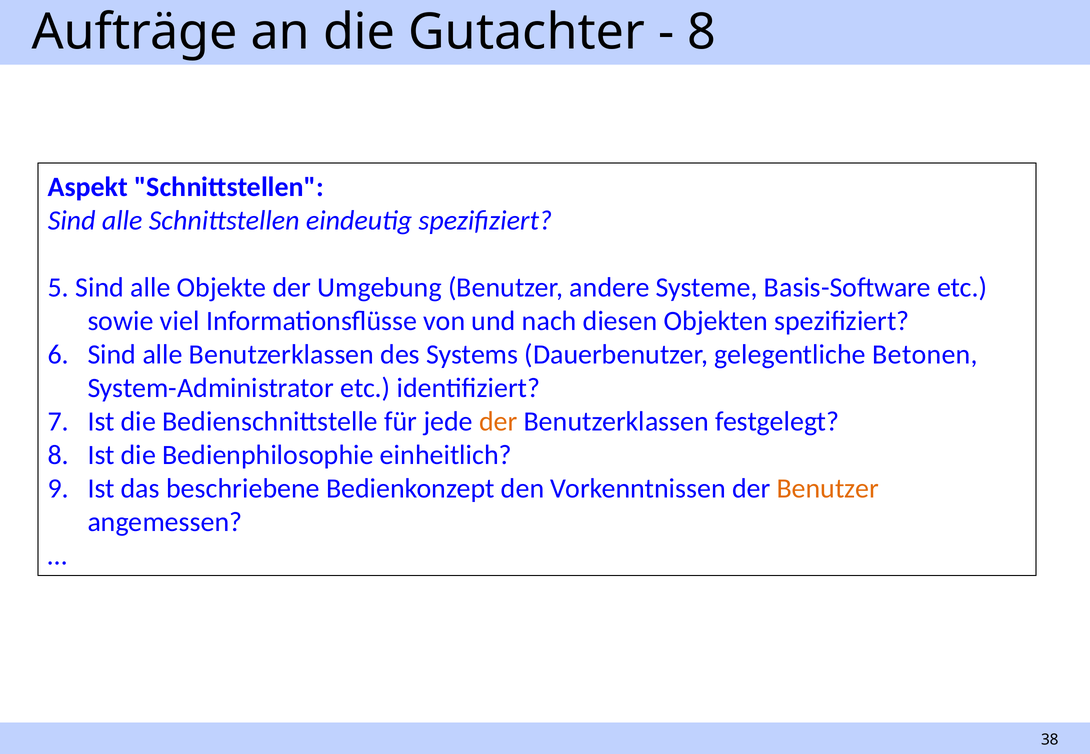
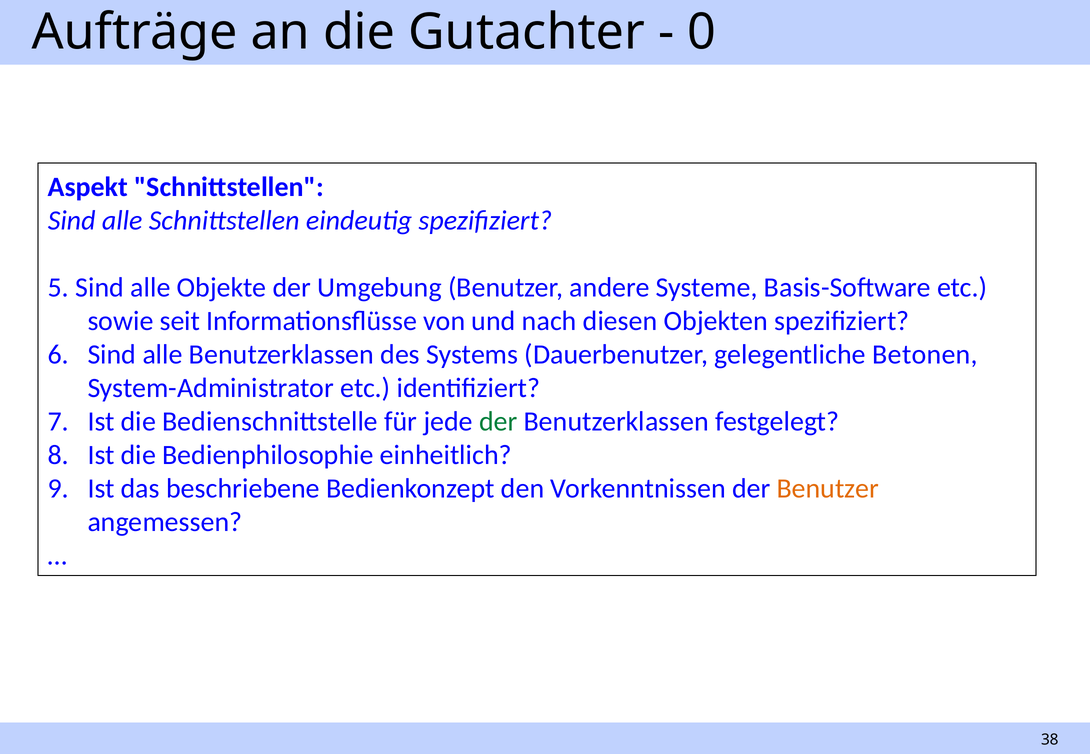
8 at (702, 32): 8 -> 0
viel: viel -> seit
der at (498, 422) colour: orange -> green
